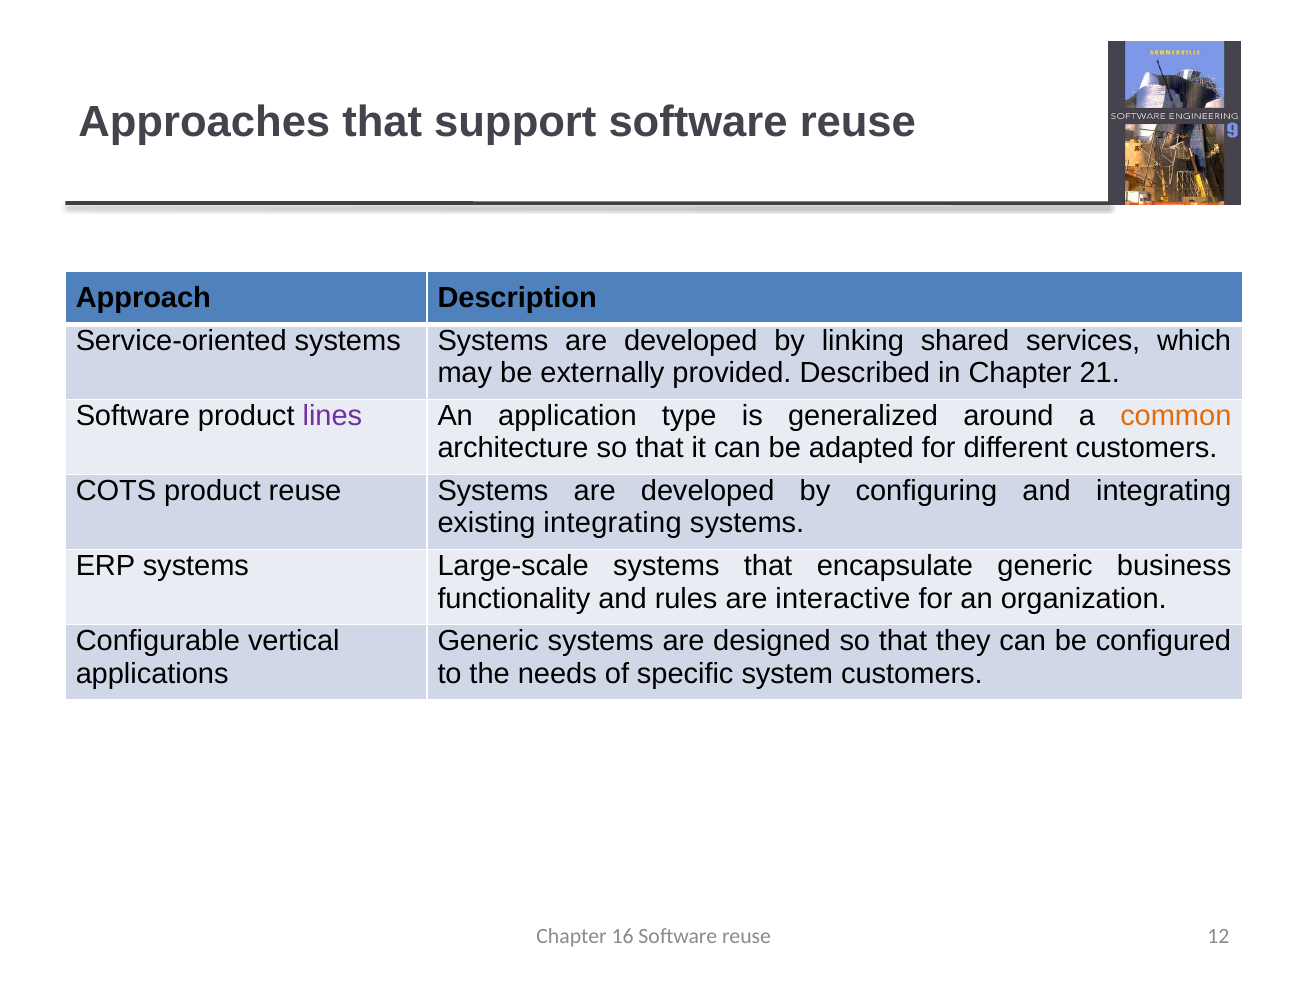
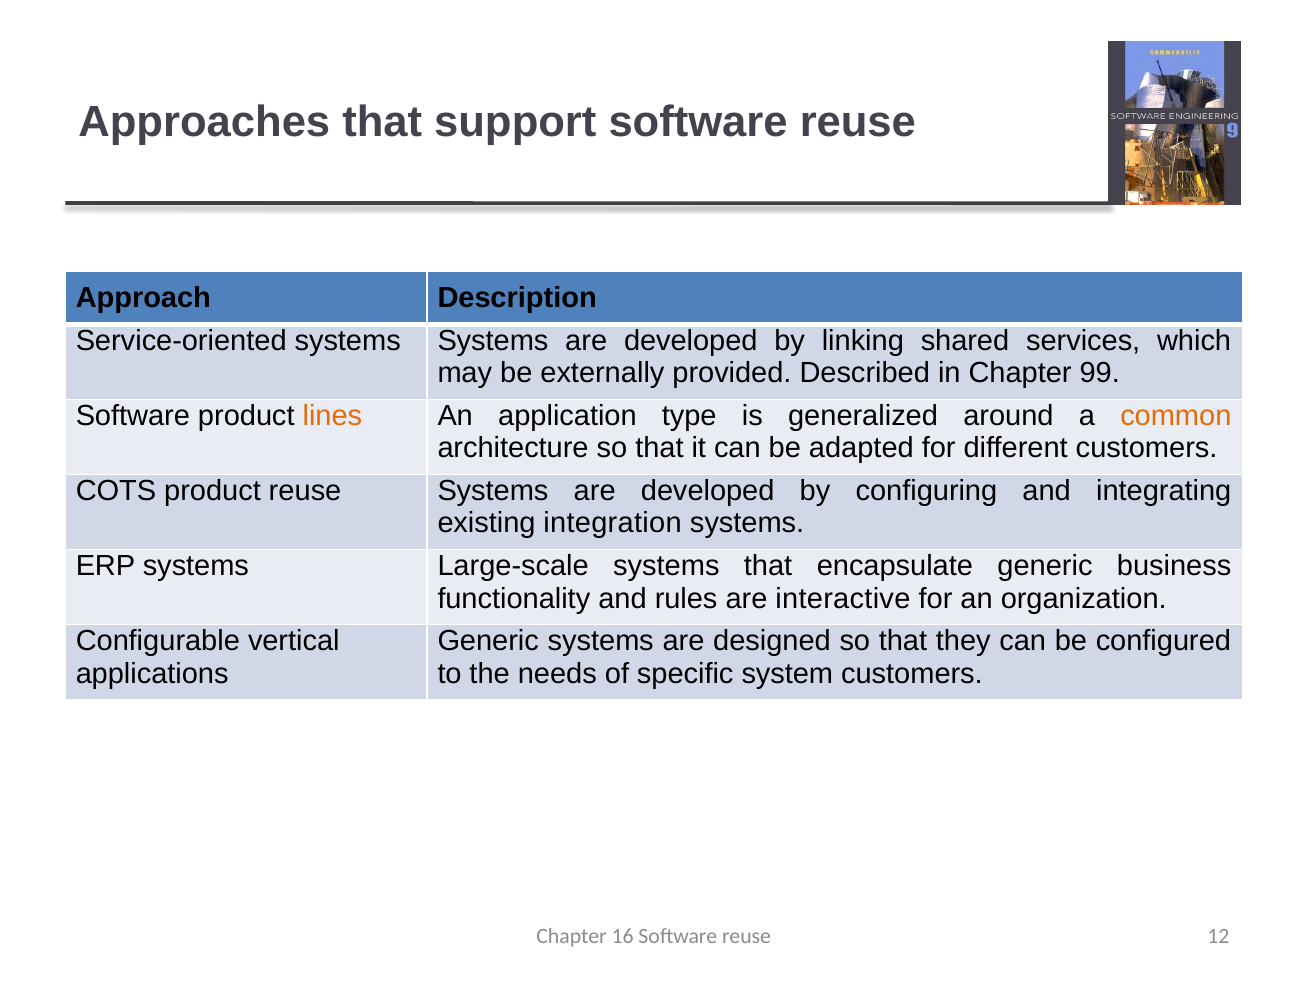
21: 21 -> 99
lines colour: purple -> orange
existing integrating: integrating -> integration
